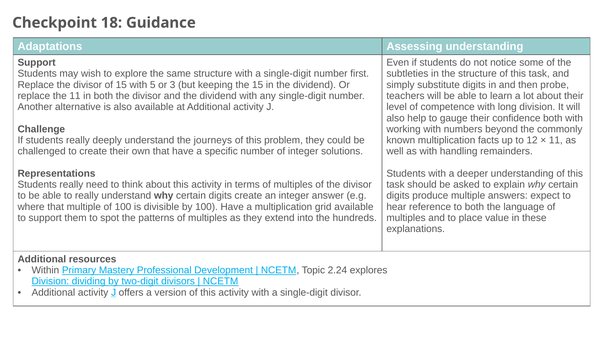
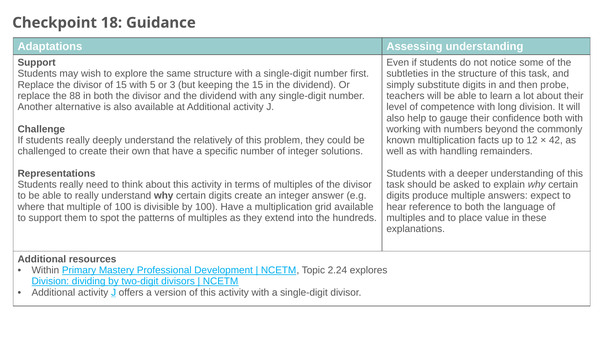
the 11: 11 -> 88
journeys: journeys -> relatively
11 at (556, 140): 11 -> 42
